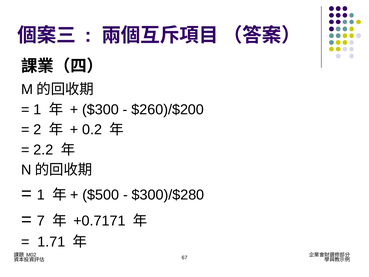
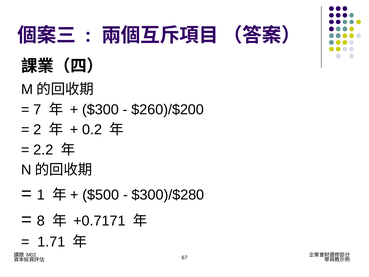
1 at (37, 109): 1 -> 7
7: 7 -> 8
